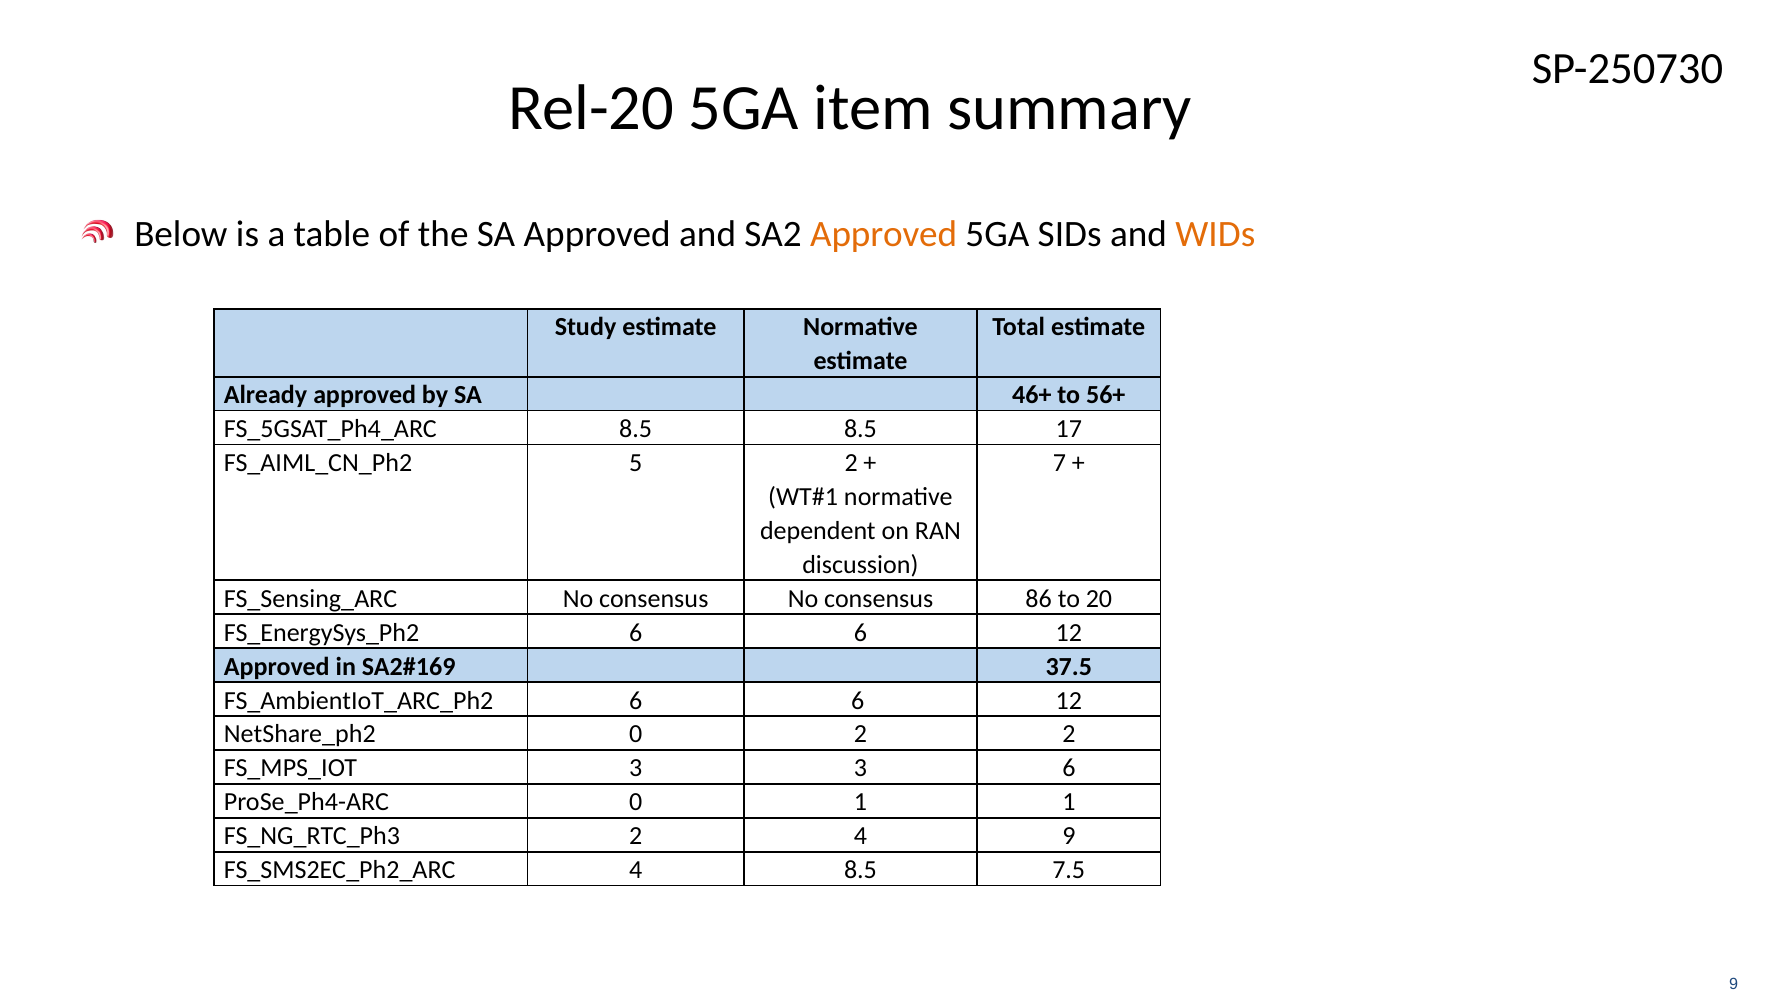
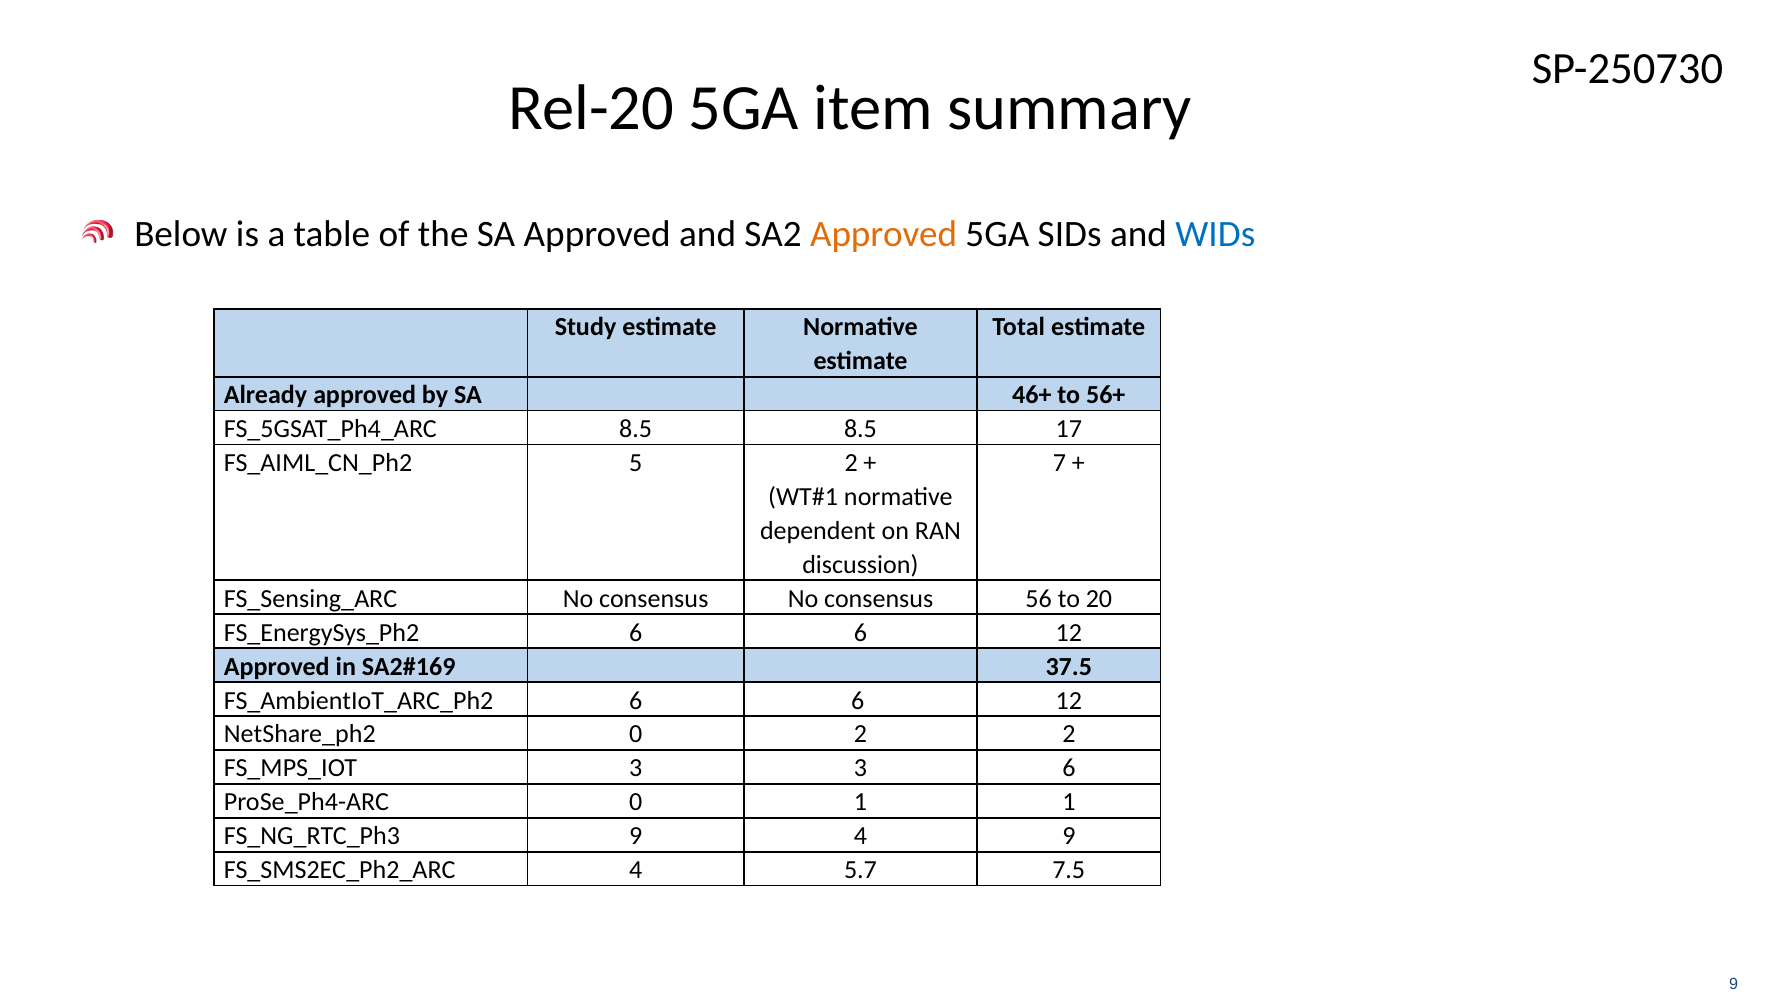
WIDs colour: orange -> blue
86: 86 -> 56
2 at (636, 836): 2 -> 9
4 8.5: 8.5 -> 5.7
